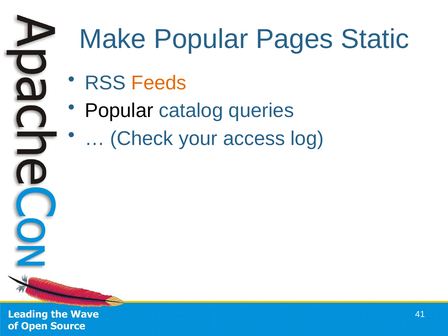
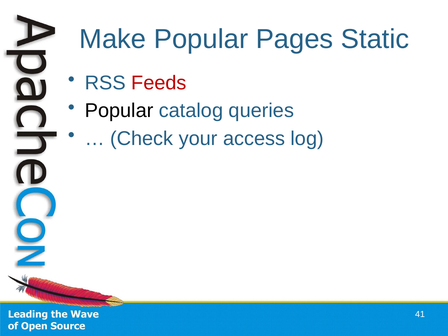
Feeds colour: orange -> red
